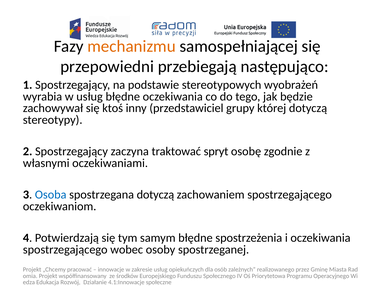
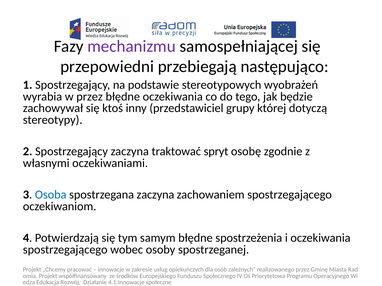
mechanizmu colour: orange -> purple
w usług: usług -> przez
spostrzegana dotyczą: dotyczą -> zaczyna
